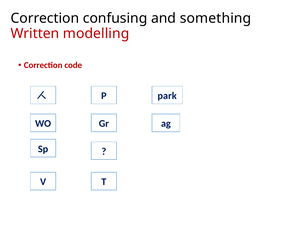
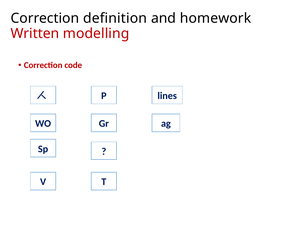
confusing: confusing -> definition
something: something -> homework
park: park -> lines
